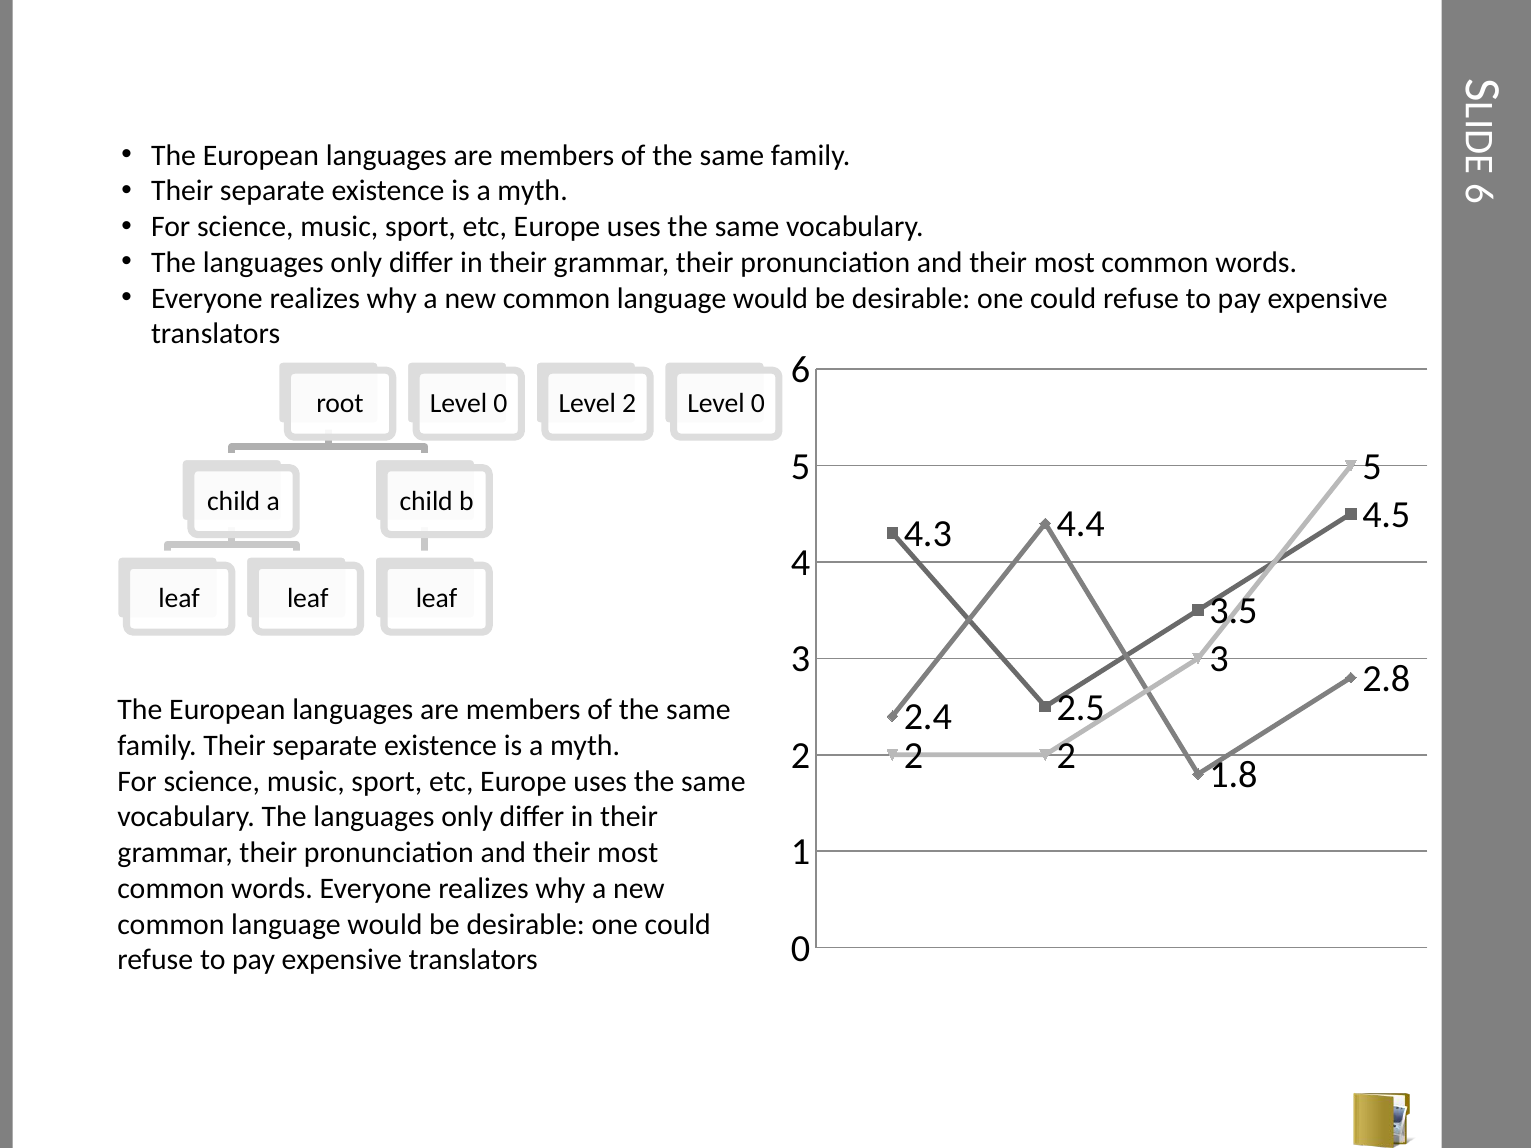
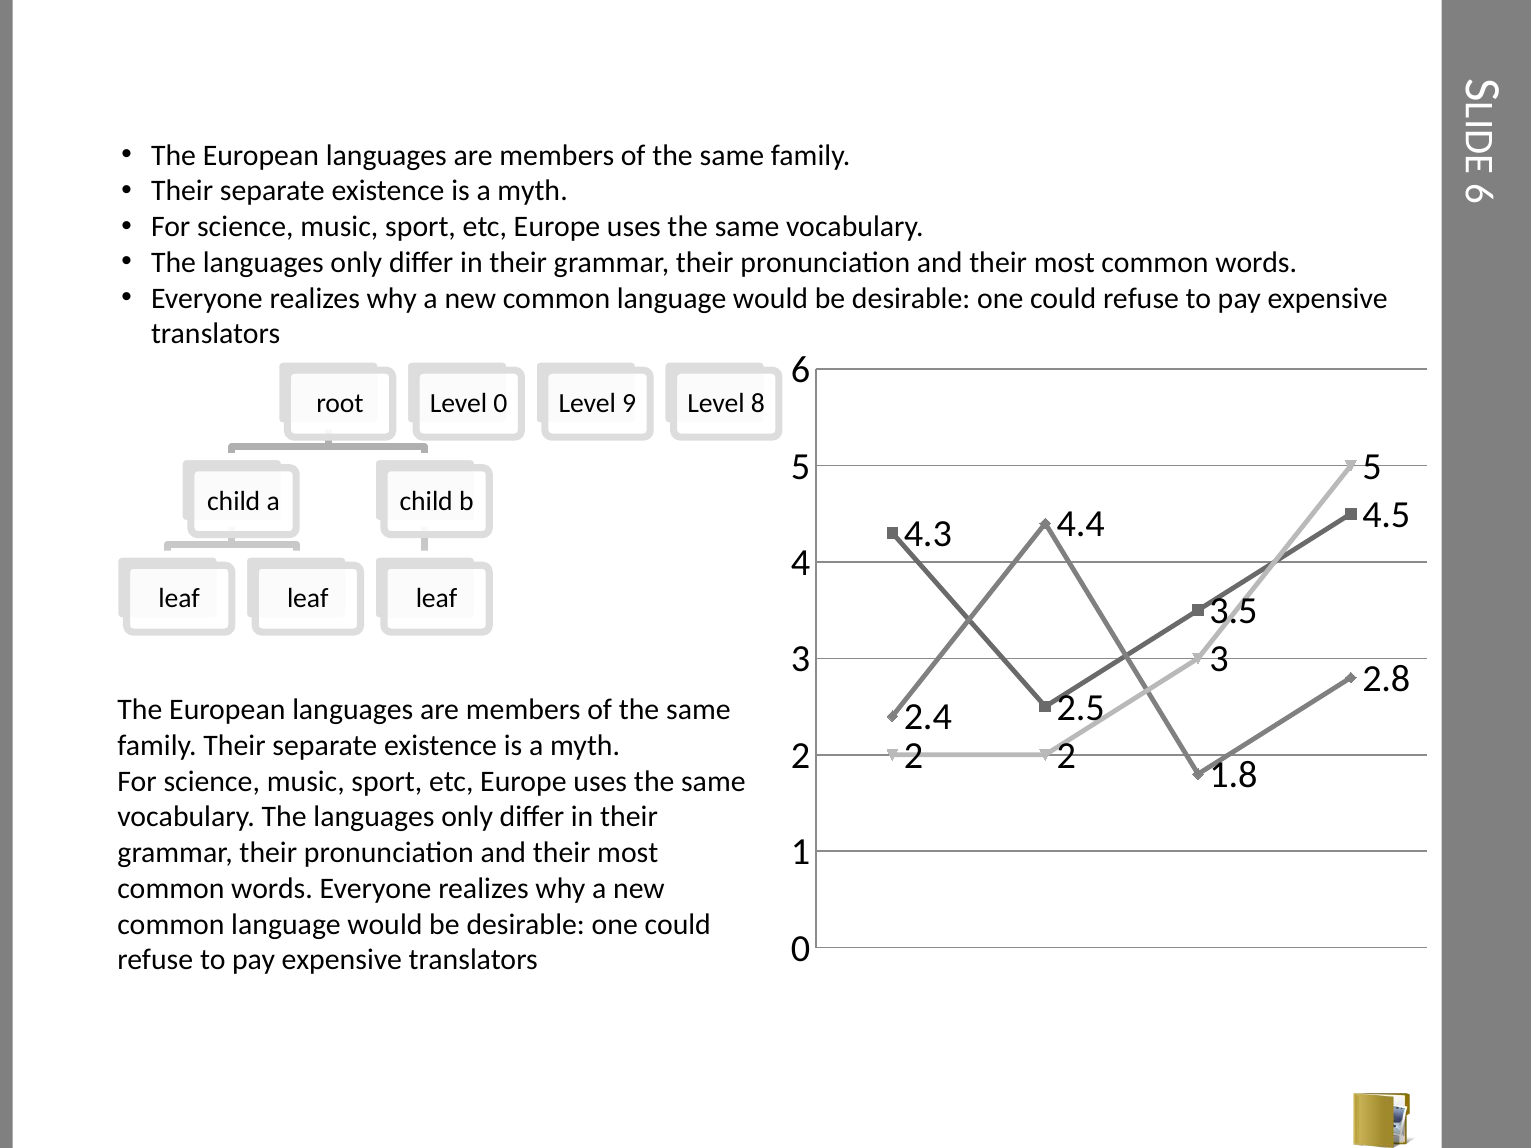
2 at (629, 404): 2 -> 9
0 at (758, 404): 0 -> 8
